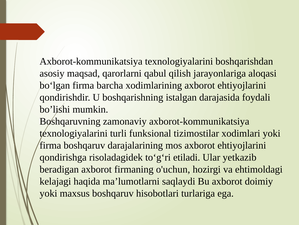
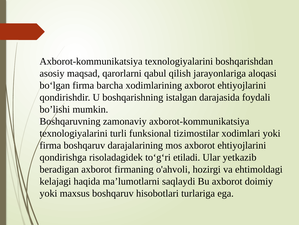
o'uchun: o'uchun -> o'ahvoli
